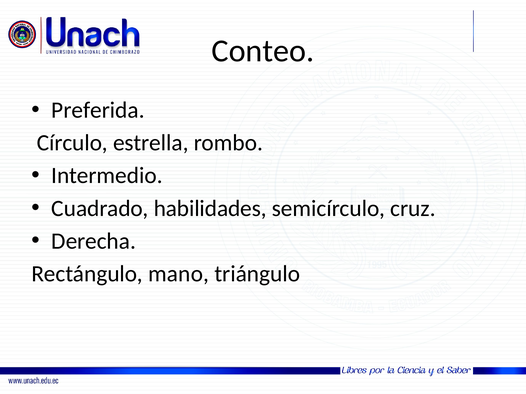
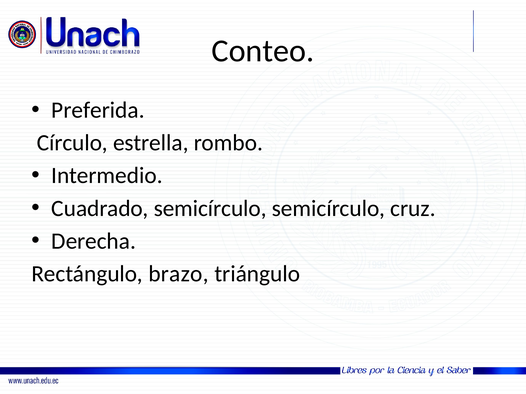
Cuadrado habilidades: habilidades -> semicírculo
mano: mano -> brazo
